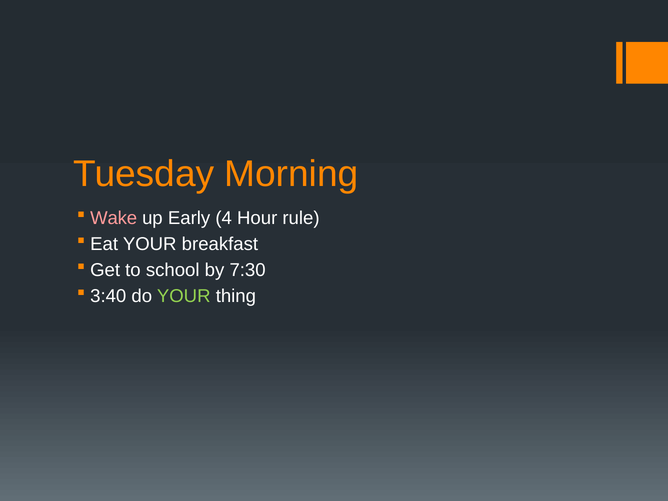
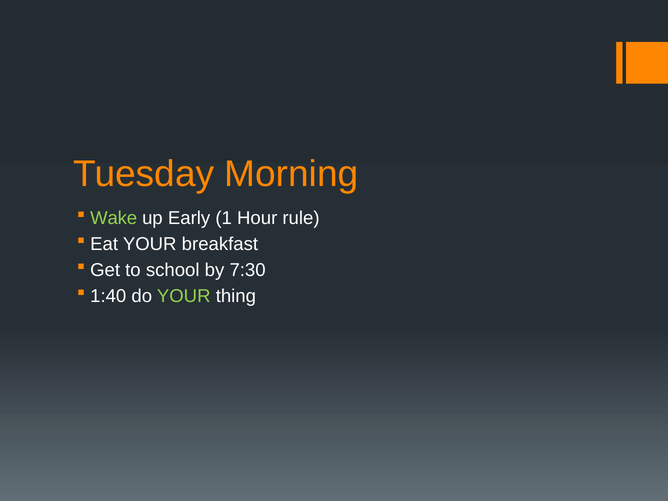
Wake colour: pink -> light green
4: 4 -> 1
3:40: 3:40 -> 1:40
